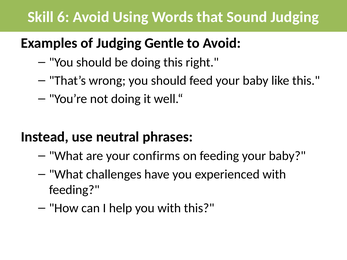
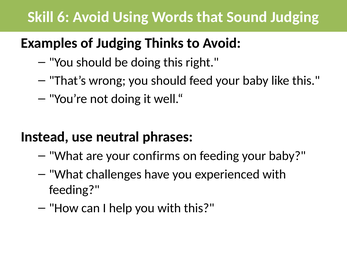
Gentle: Gentle -> Thinks
